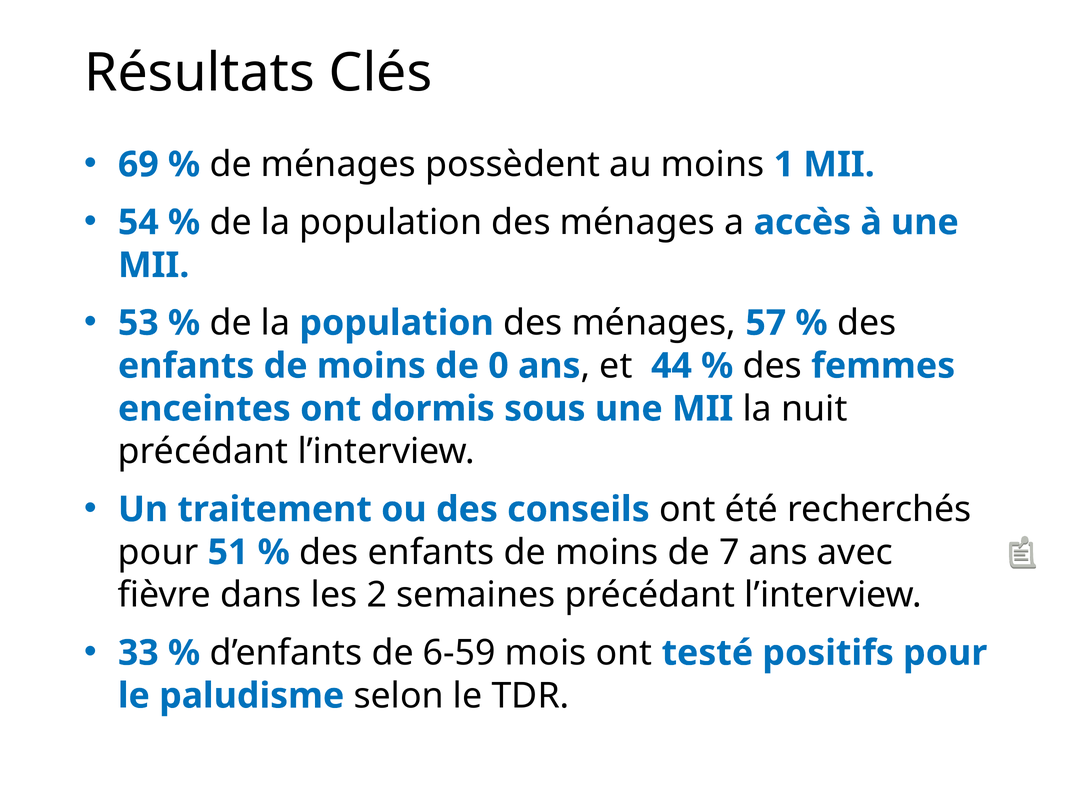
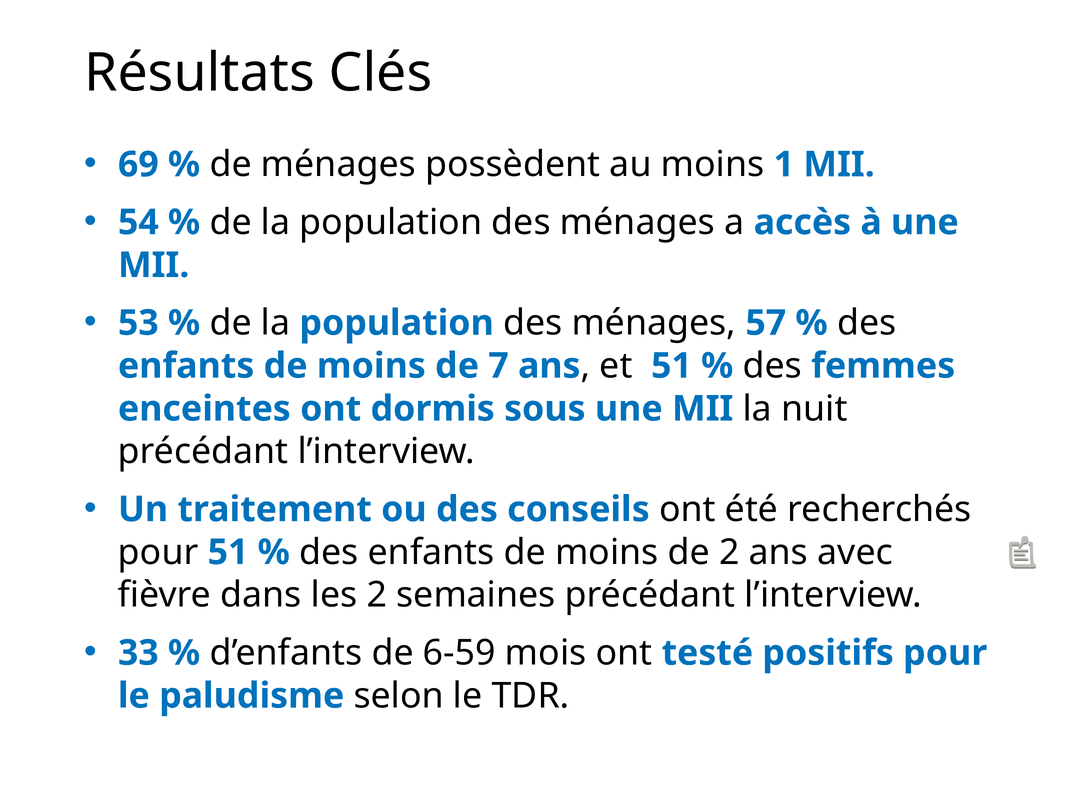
0: 0 -> 7
et 44: 44 -> 51
de 7: 7 -> 2
